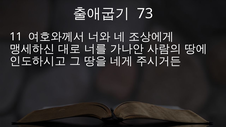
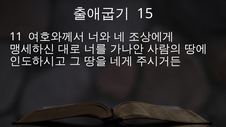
73: 73 -> 15
